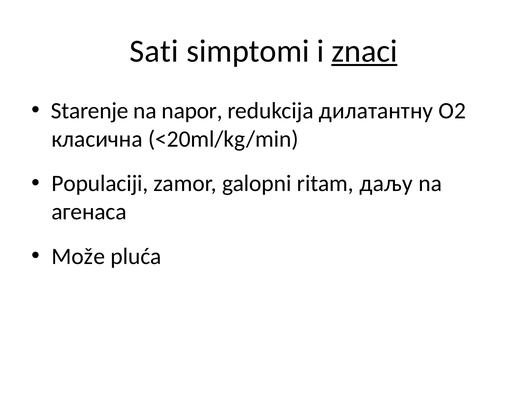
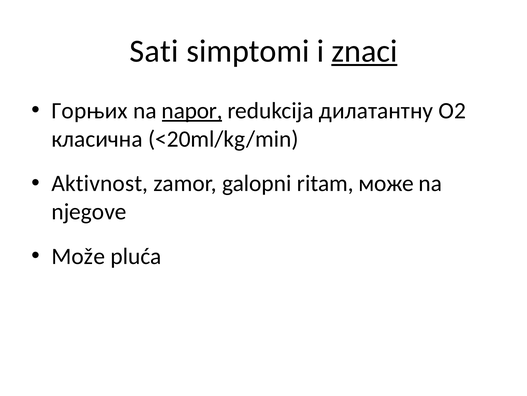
Starenje: Starenje -> Горњих
napor underline: none -> present
Populaciji: Populaciji -> Aktivnost
даљу: даљу -> може
агенаса: агенаса -> njegove
